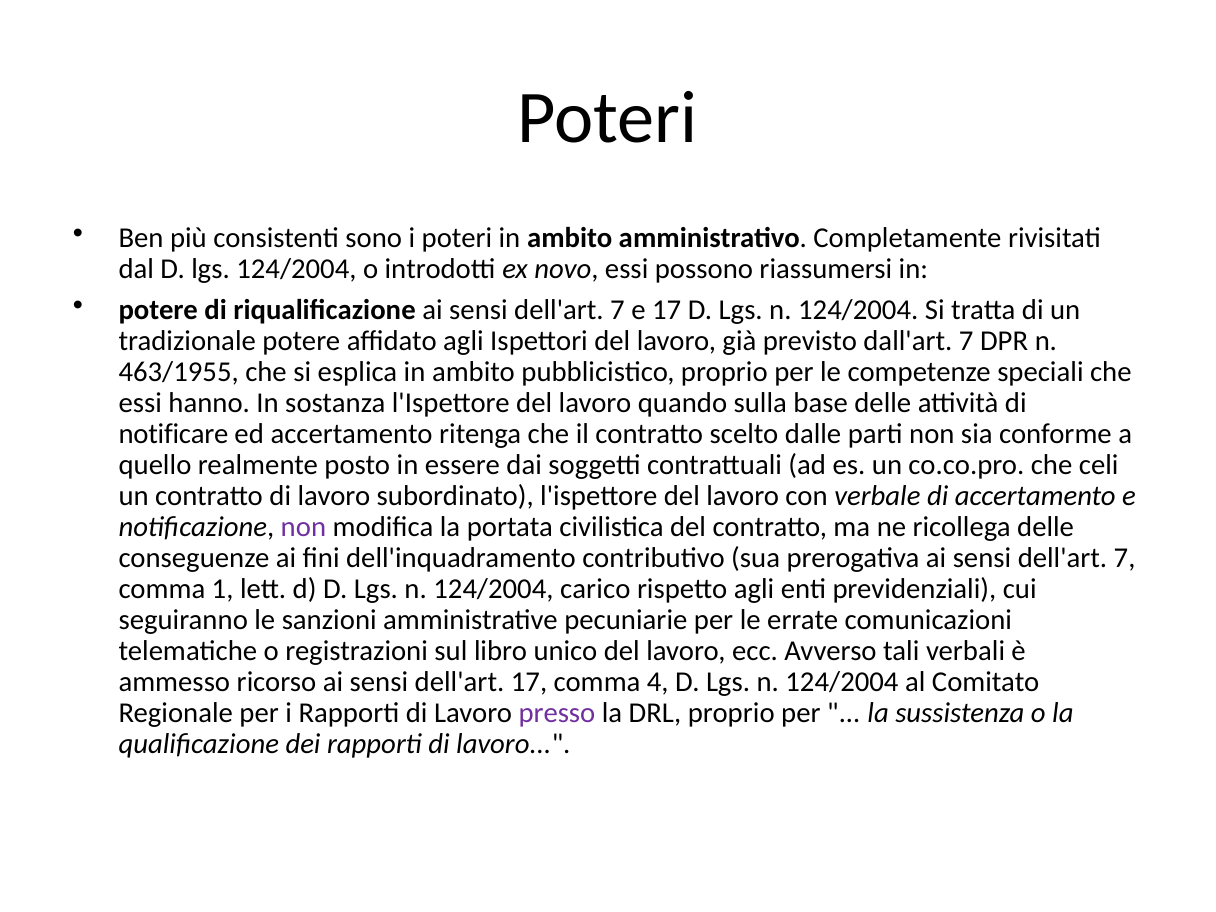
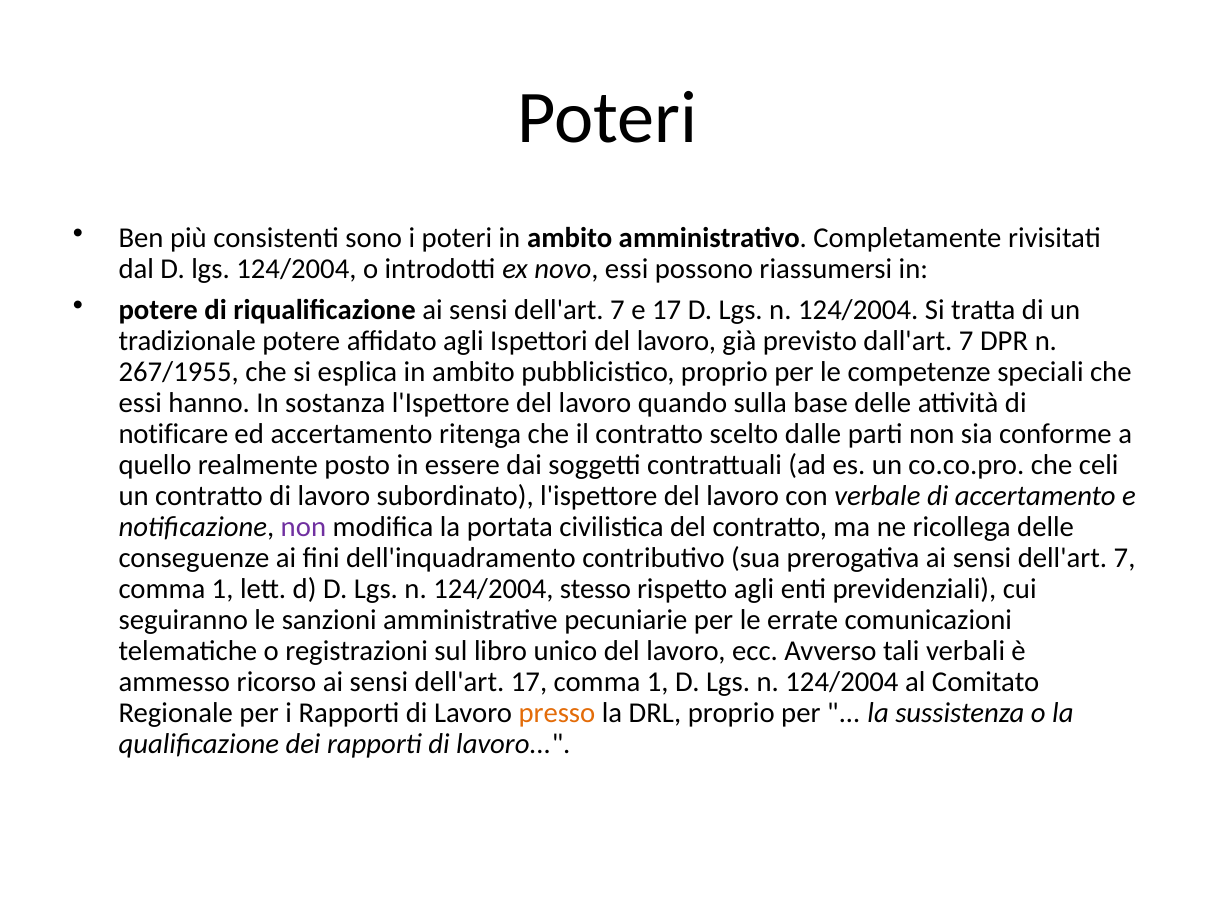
463/1955: 463/1955 -> 267/1955
carico: carico -> stesso
17 comma 4: 4 -> 1
presso colour: purple -> orange
